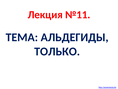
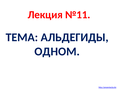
ТОЛЬКО: ТОЛЬКО -> ОДНОМ
